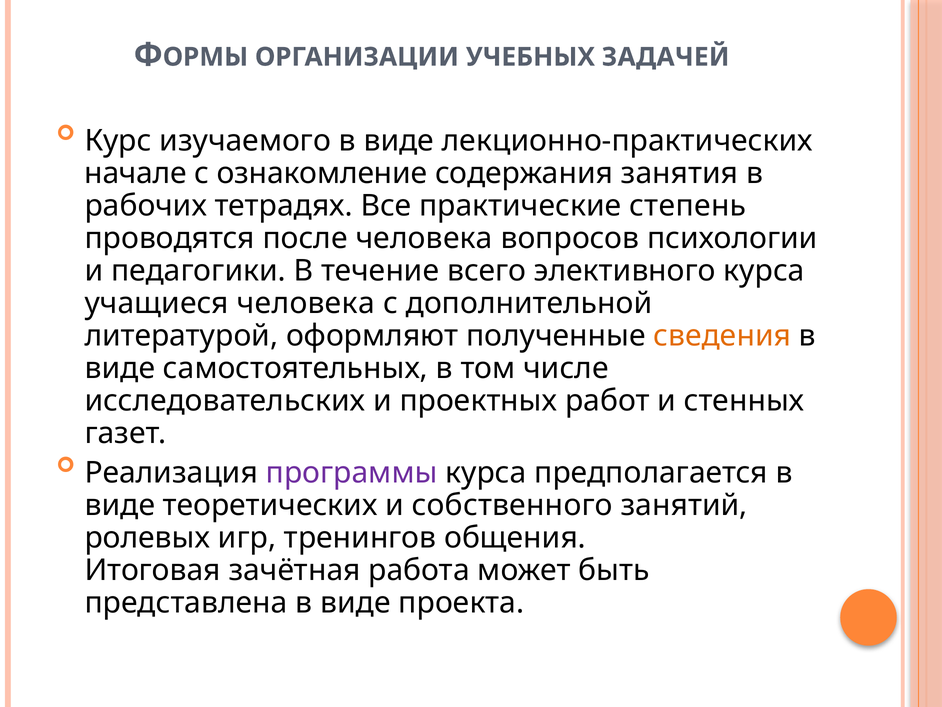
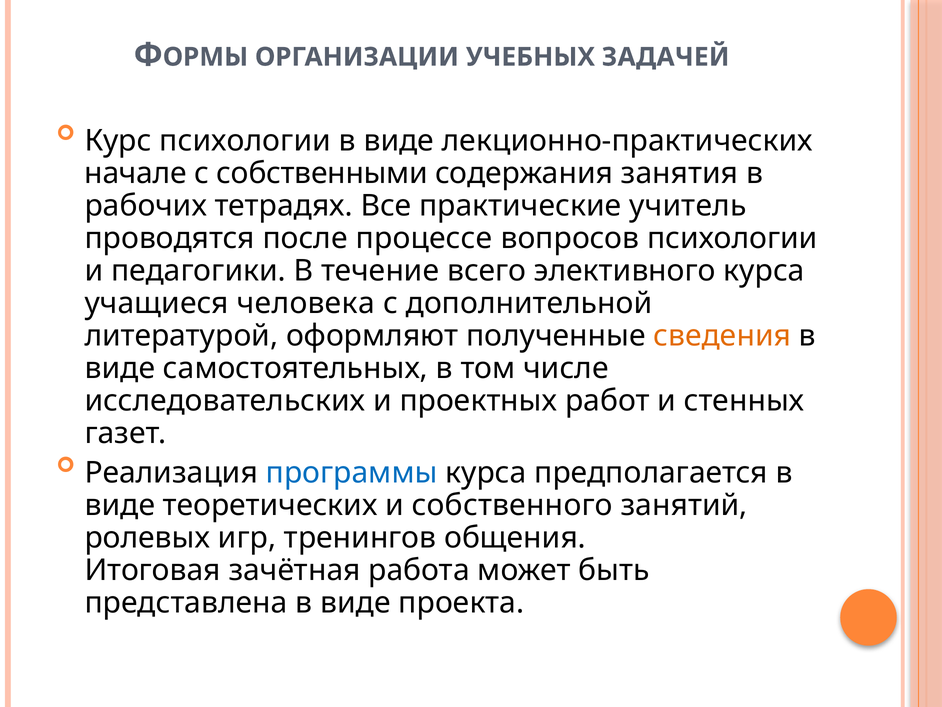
Курс изучаемого: изучаемого -> психологии
ознакомление: ознакомление -> собственными
степень: степень -> учитель
после человека: человека -> процессе
программы colour: purple -> blue
